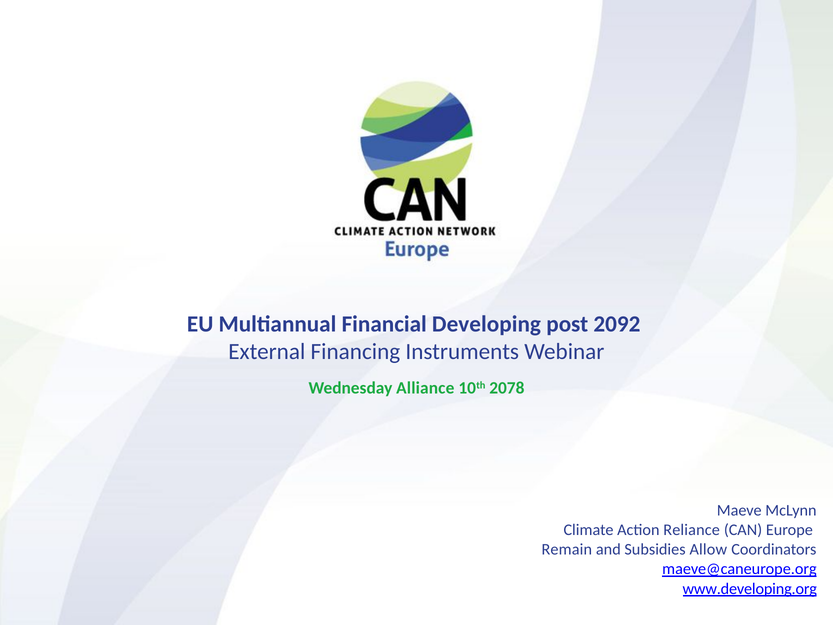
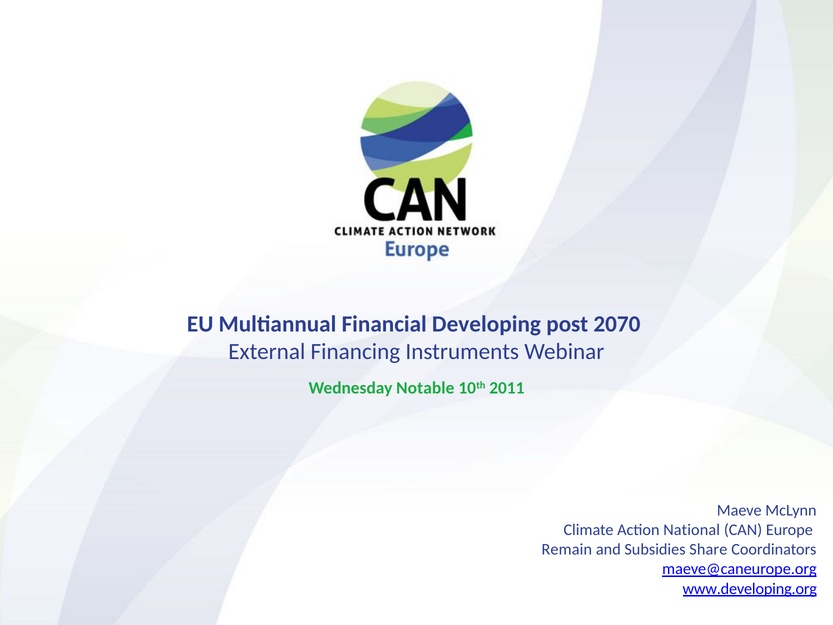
2092: 2092 -> 2070
Alliance: Alliance -> Notable
2078: 2078 -> 2011
Reliance: Reliance -> National
Allow: Allow -> Share
